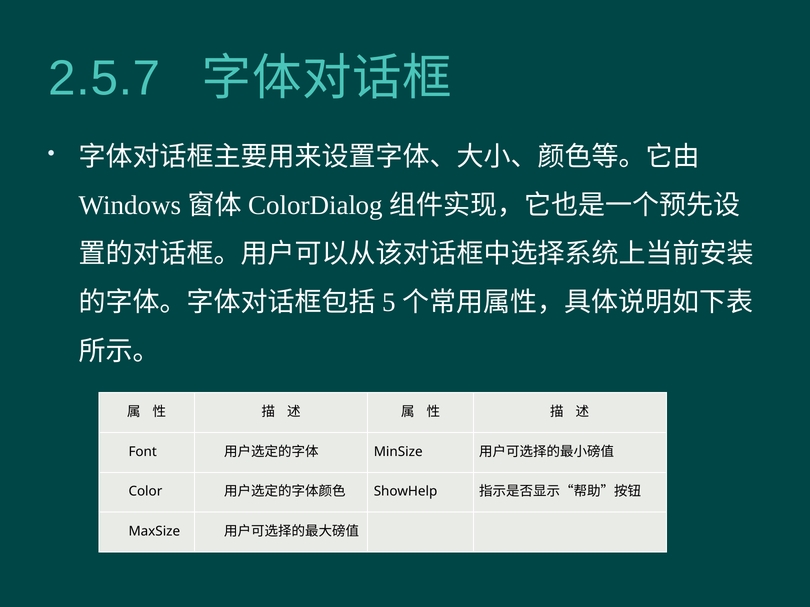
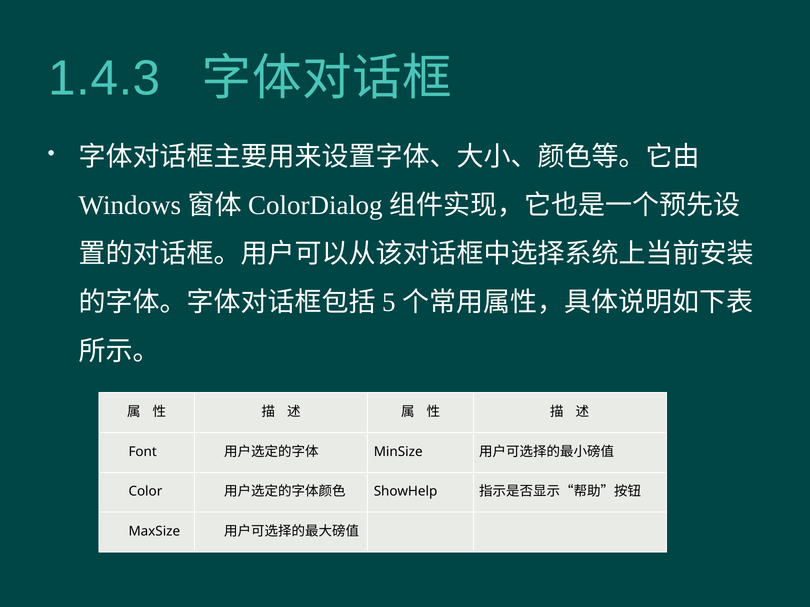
2.5.7: 2.5.7 -> 1.4.3
